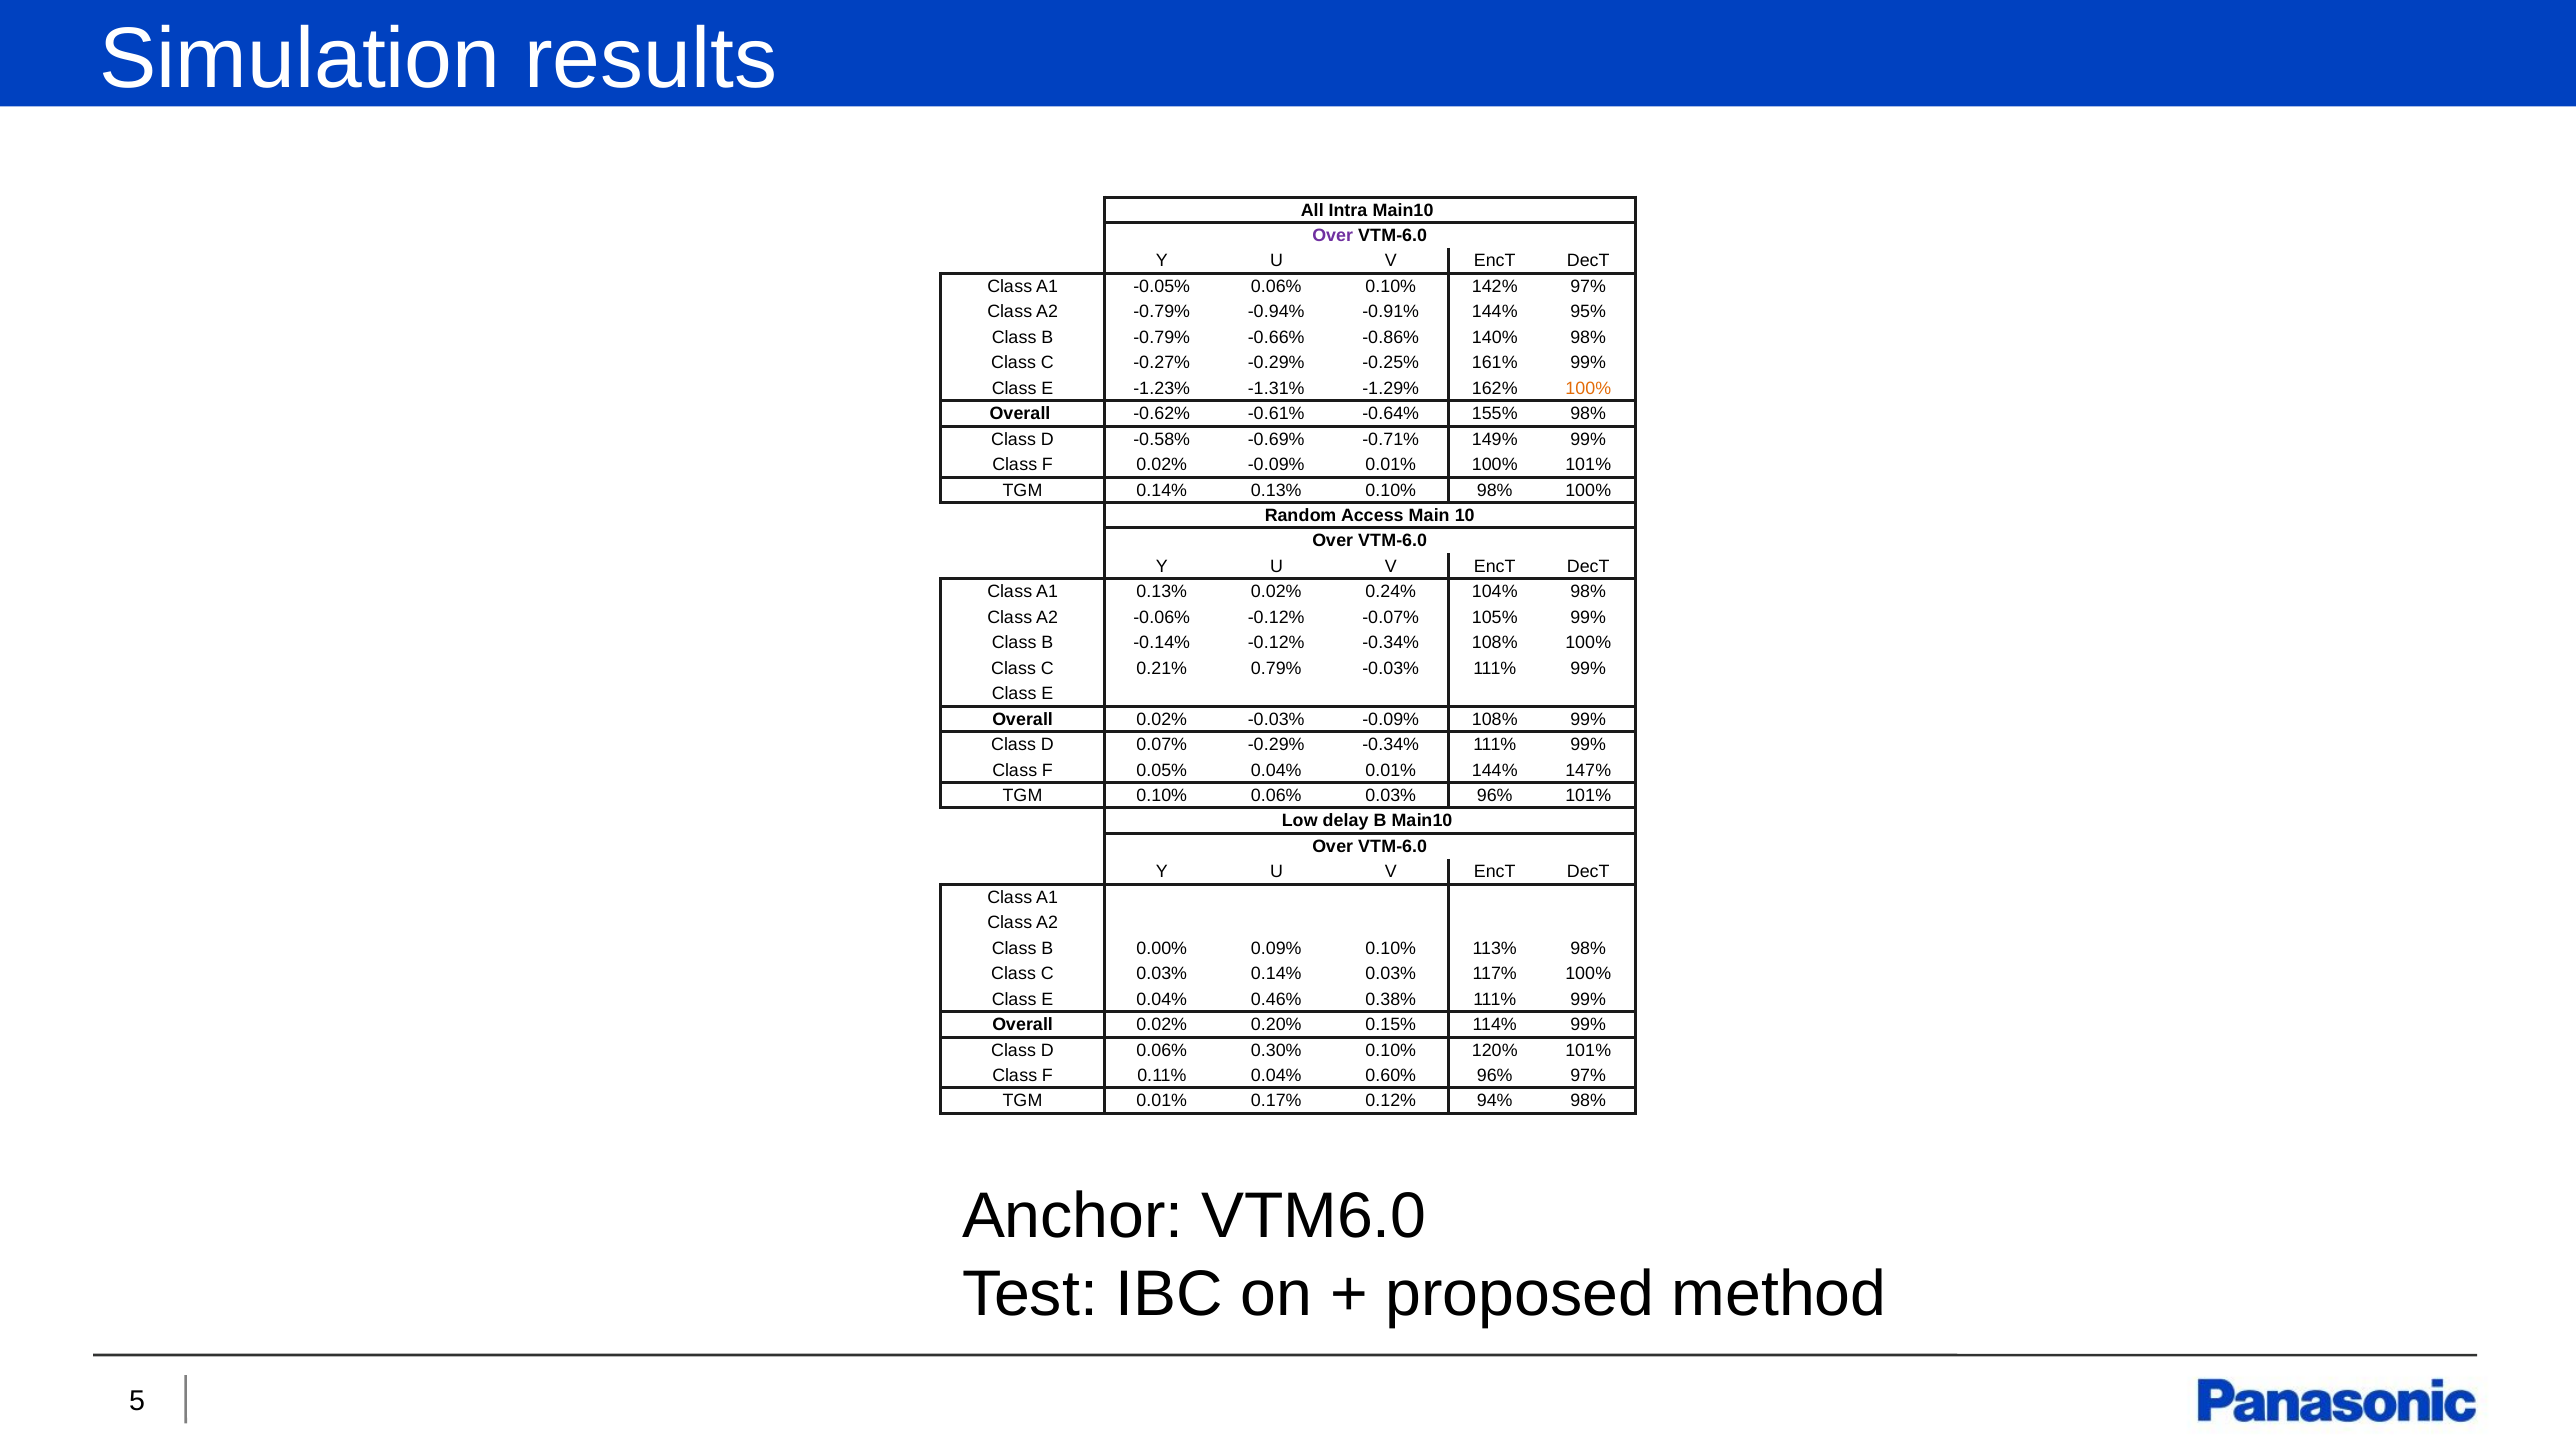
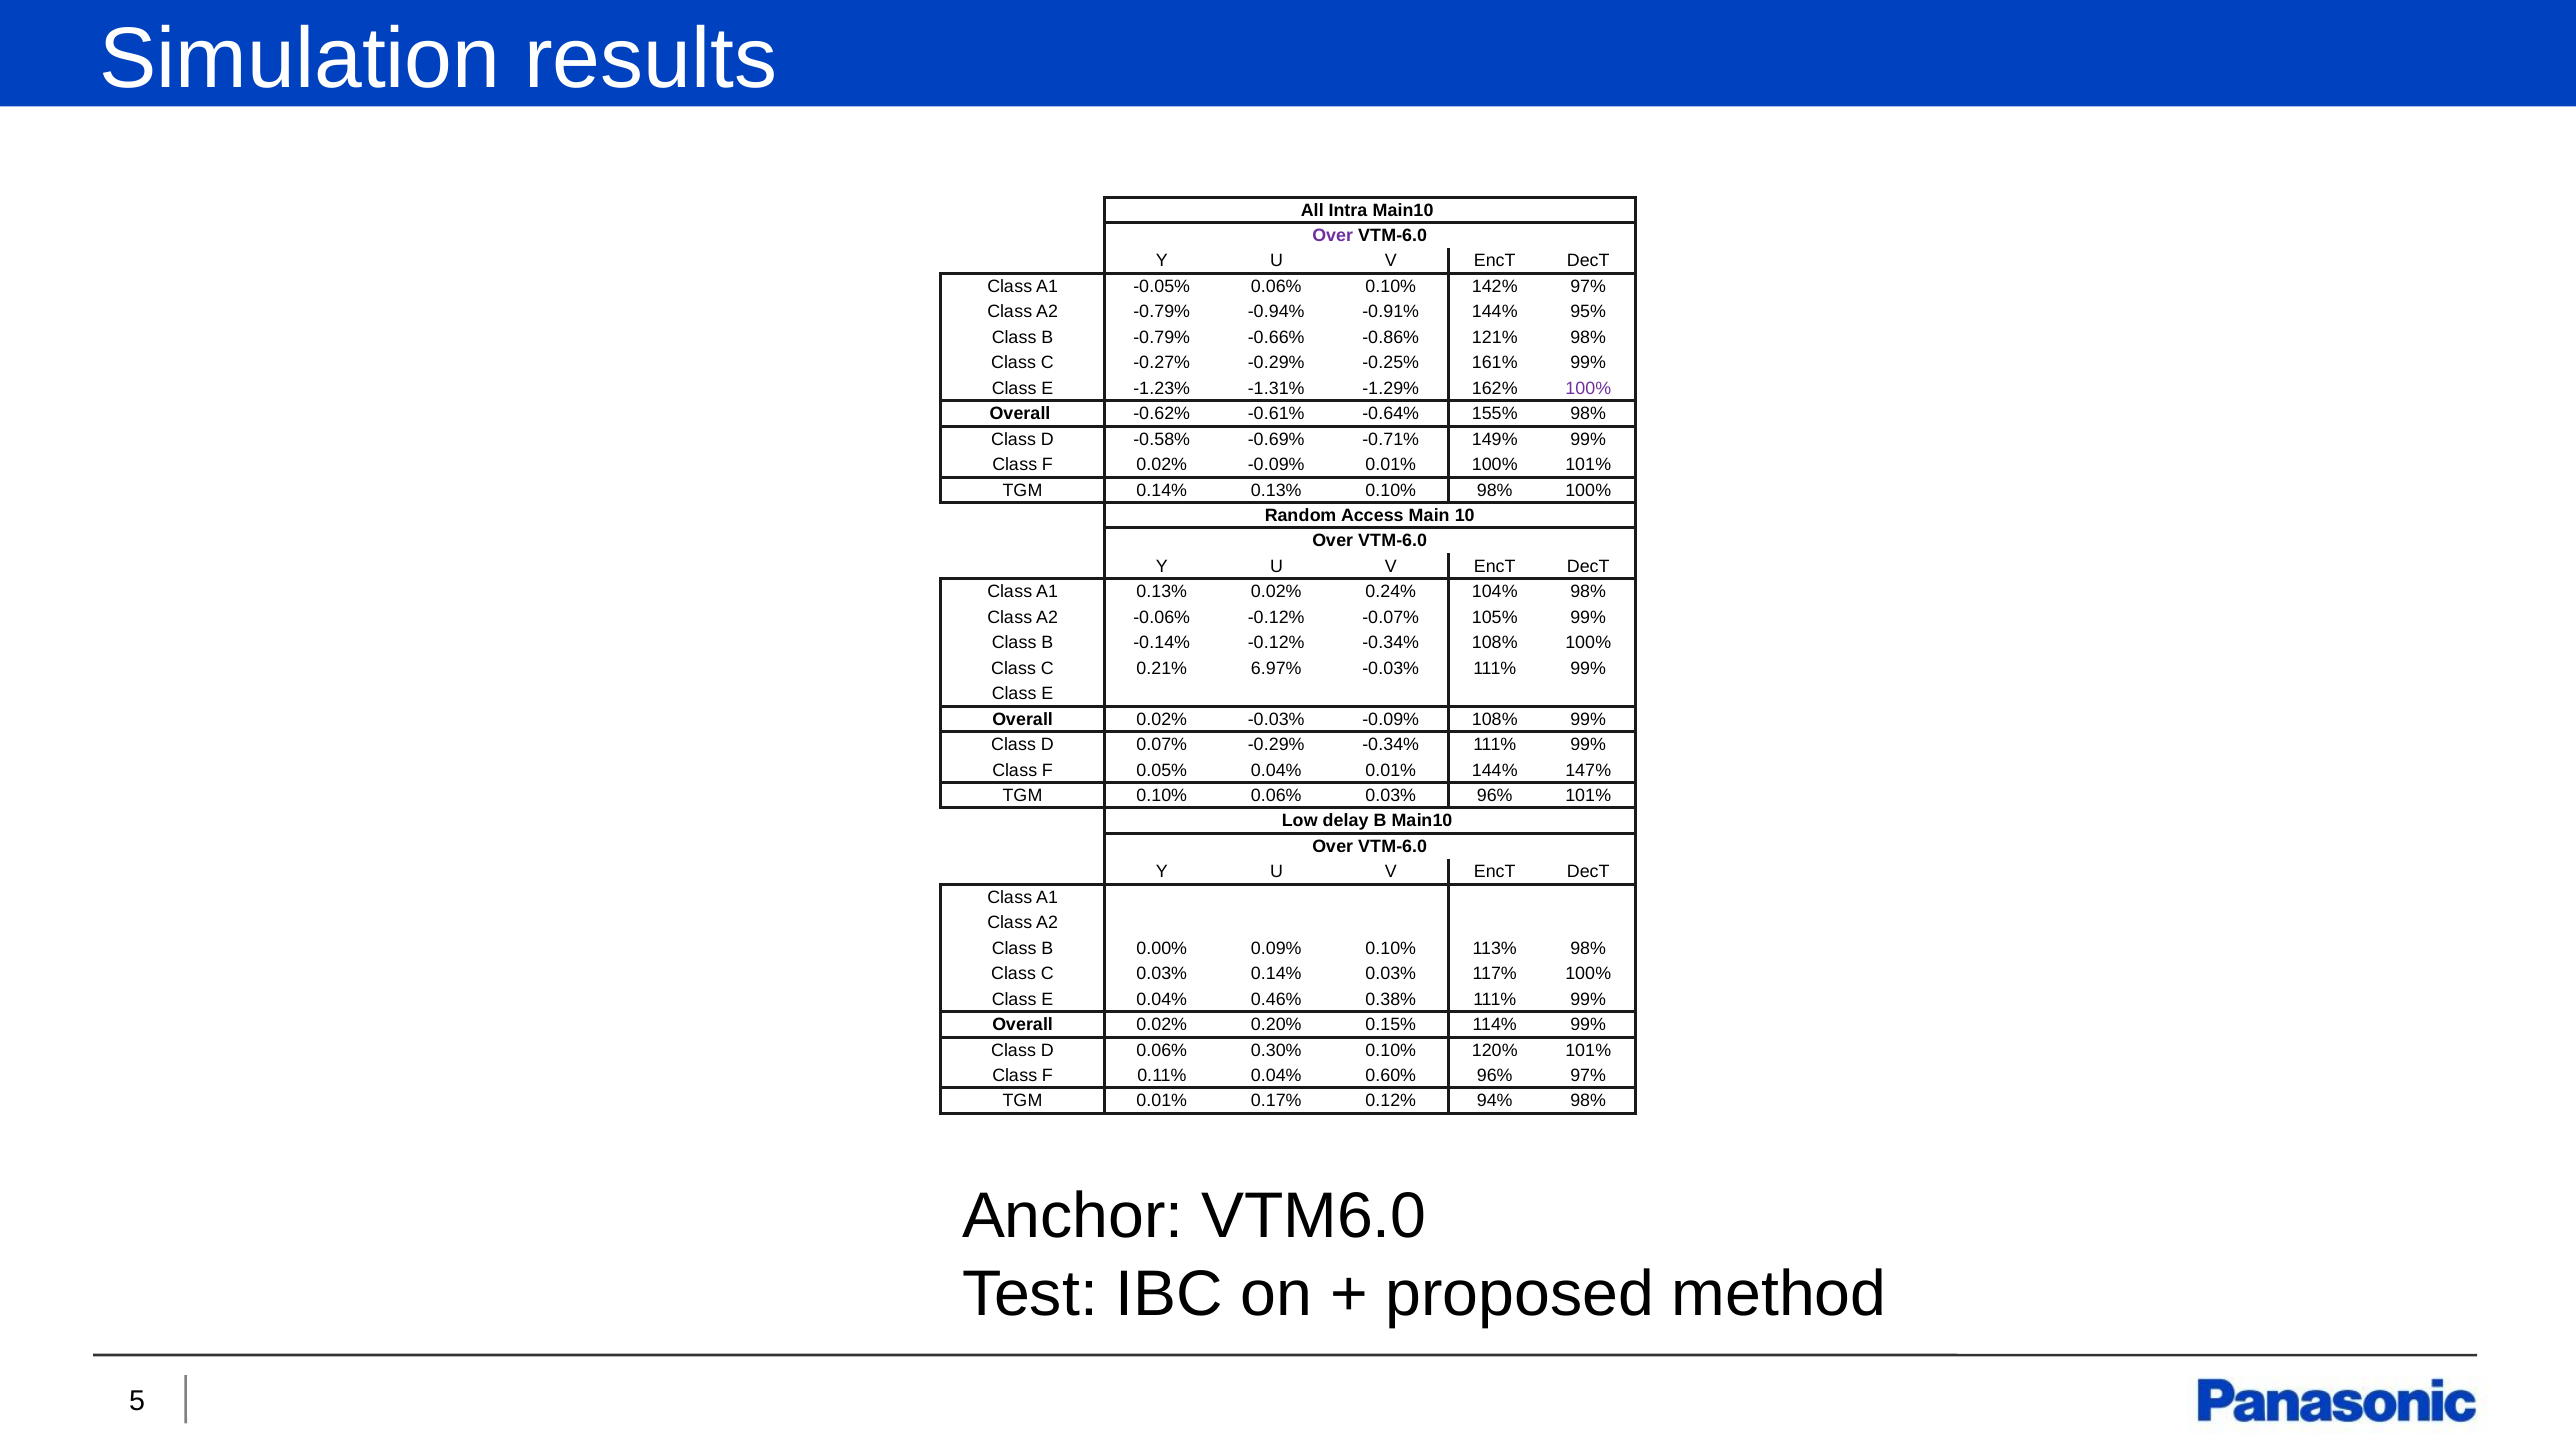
140%: 140% -> 121%
100% at (1588, 388) colour: orange -> purple
0.79%: 0.79% -> 6.97%
